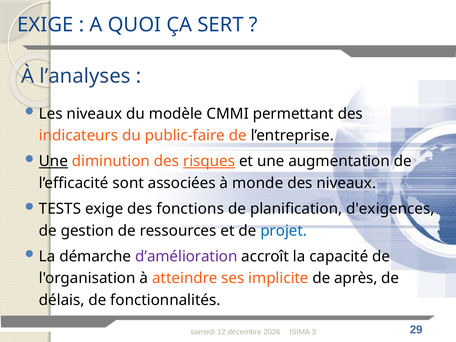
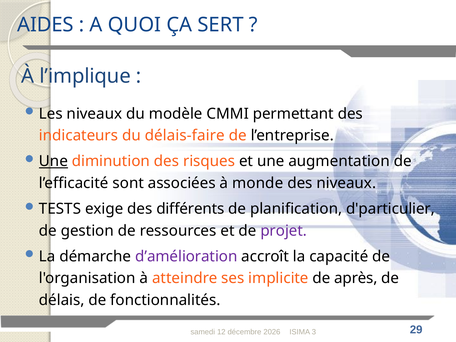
EXIGE at (45, 25): EXIGE -> AIDES
l’analyses: l’analyses -> l’implique
public-faire: public-faire -> délais-faire
risques underline: present -> none
fonctions: fonctions -> différents
d'exigences: d'exigences -> d'particulier
projet colour: blue -> purple
